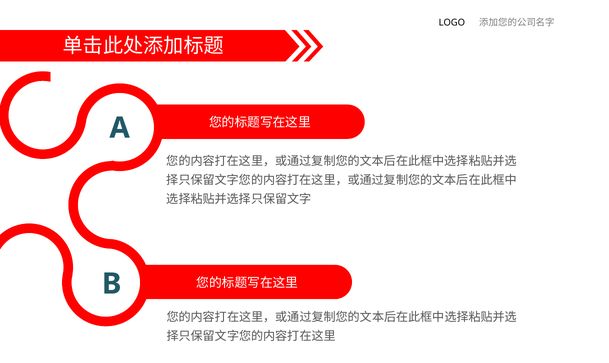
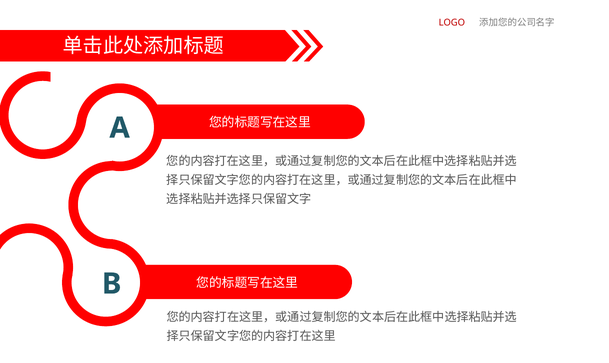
LOGO colour: black -> red
